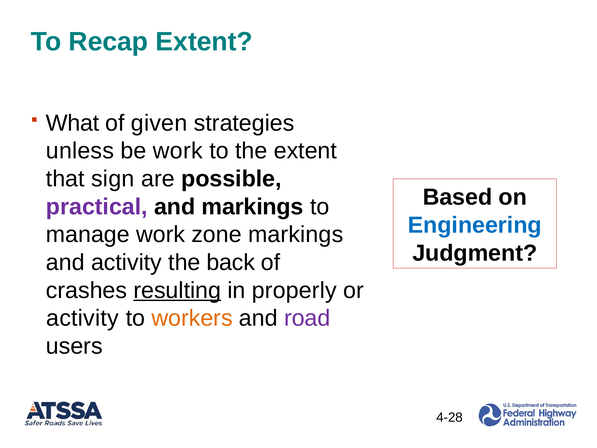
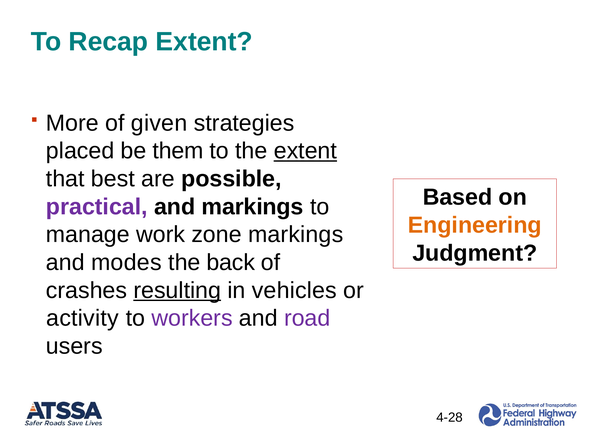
What: What -> More
unless: unless -> placed
be work: work -> them
extent at (305, 151) underline: none -> present
sign: sign -> best
Engineering colour: blue -> orange
and activity: activity -> modes
properly: properly -> vehicles
workers colour: orange -> purple
